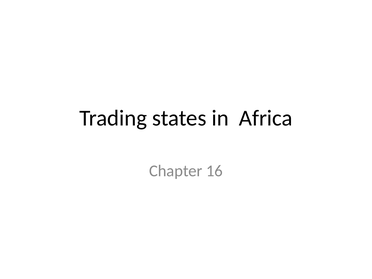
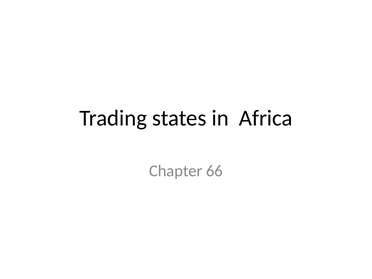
16: 16 -> 66
